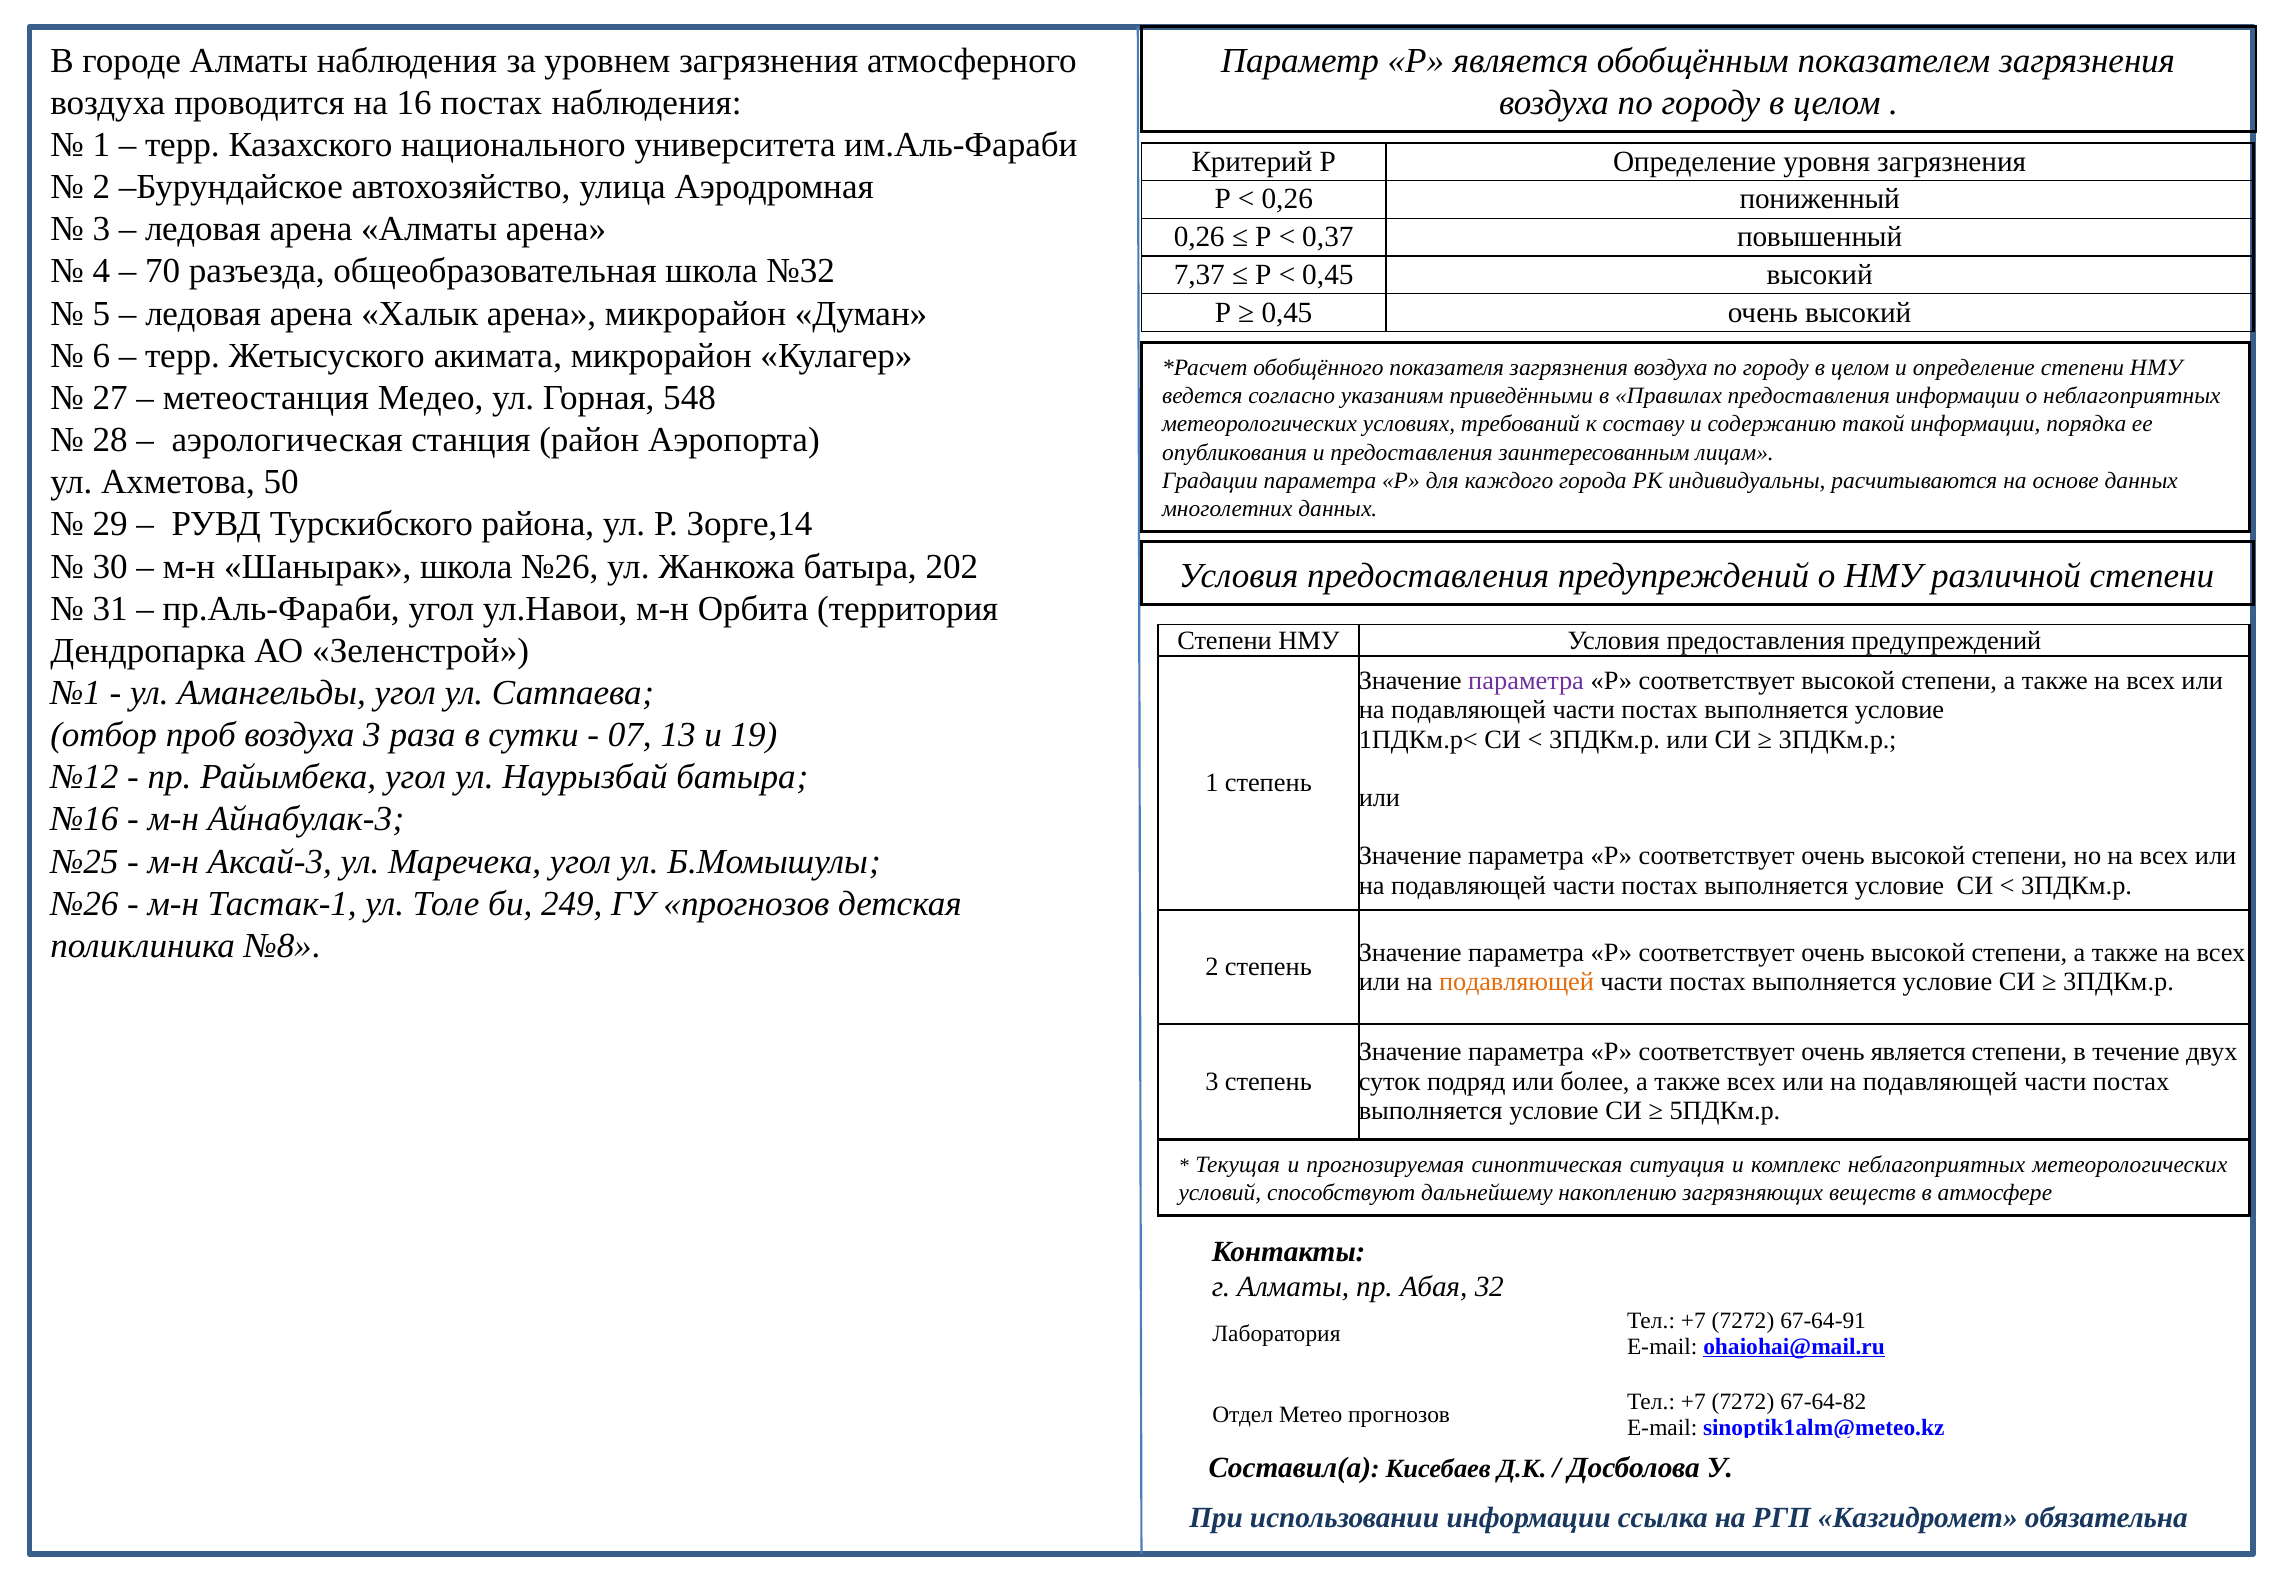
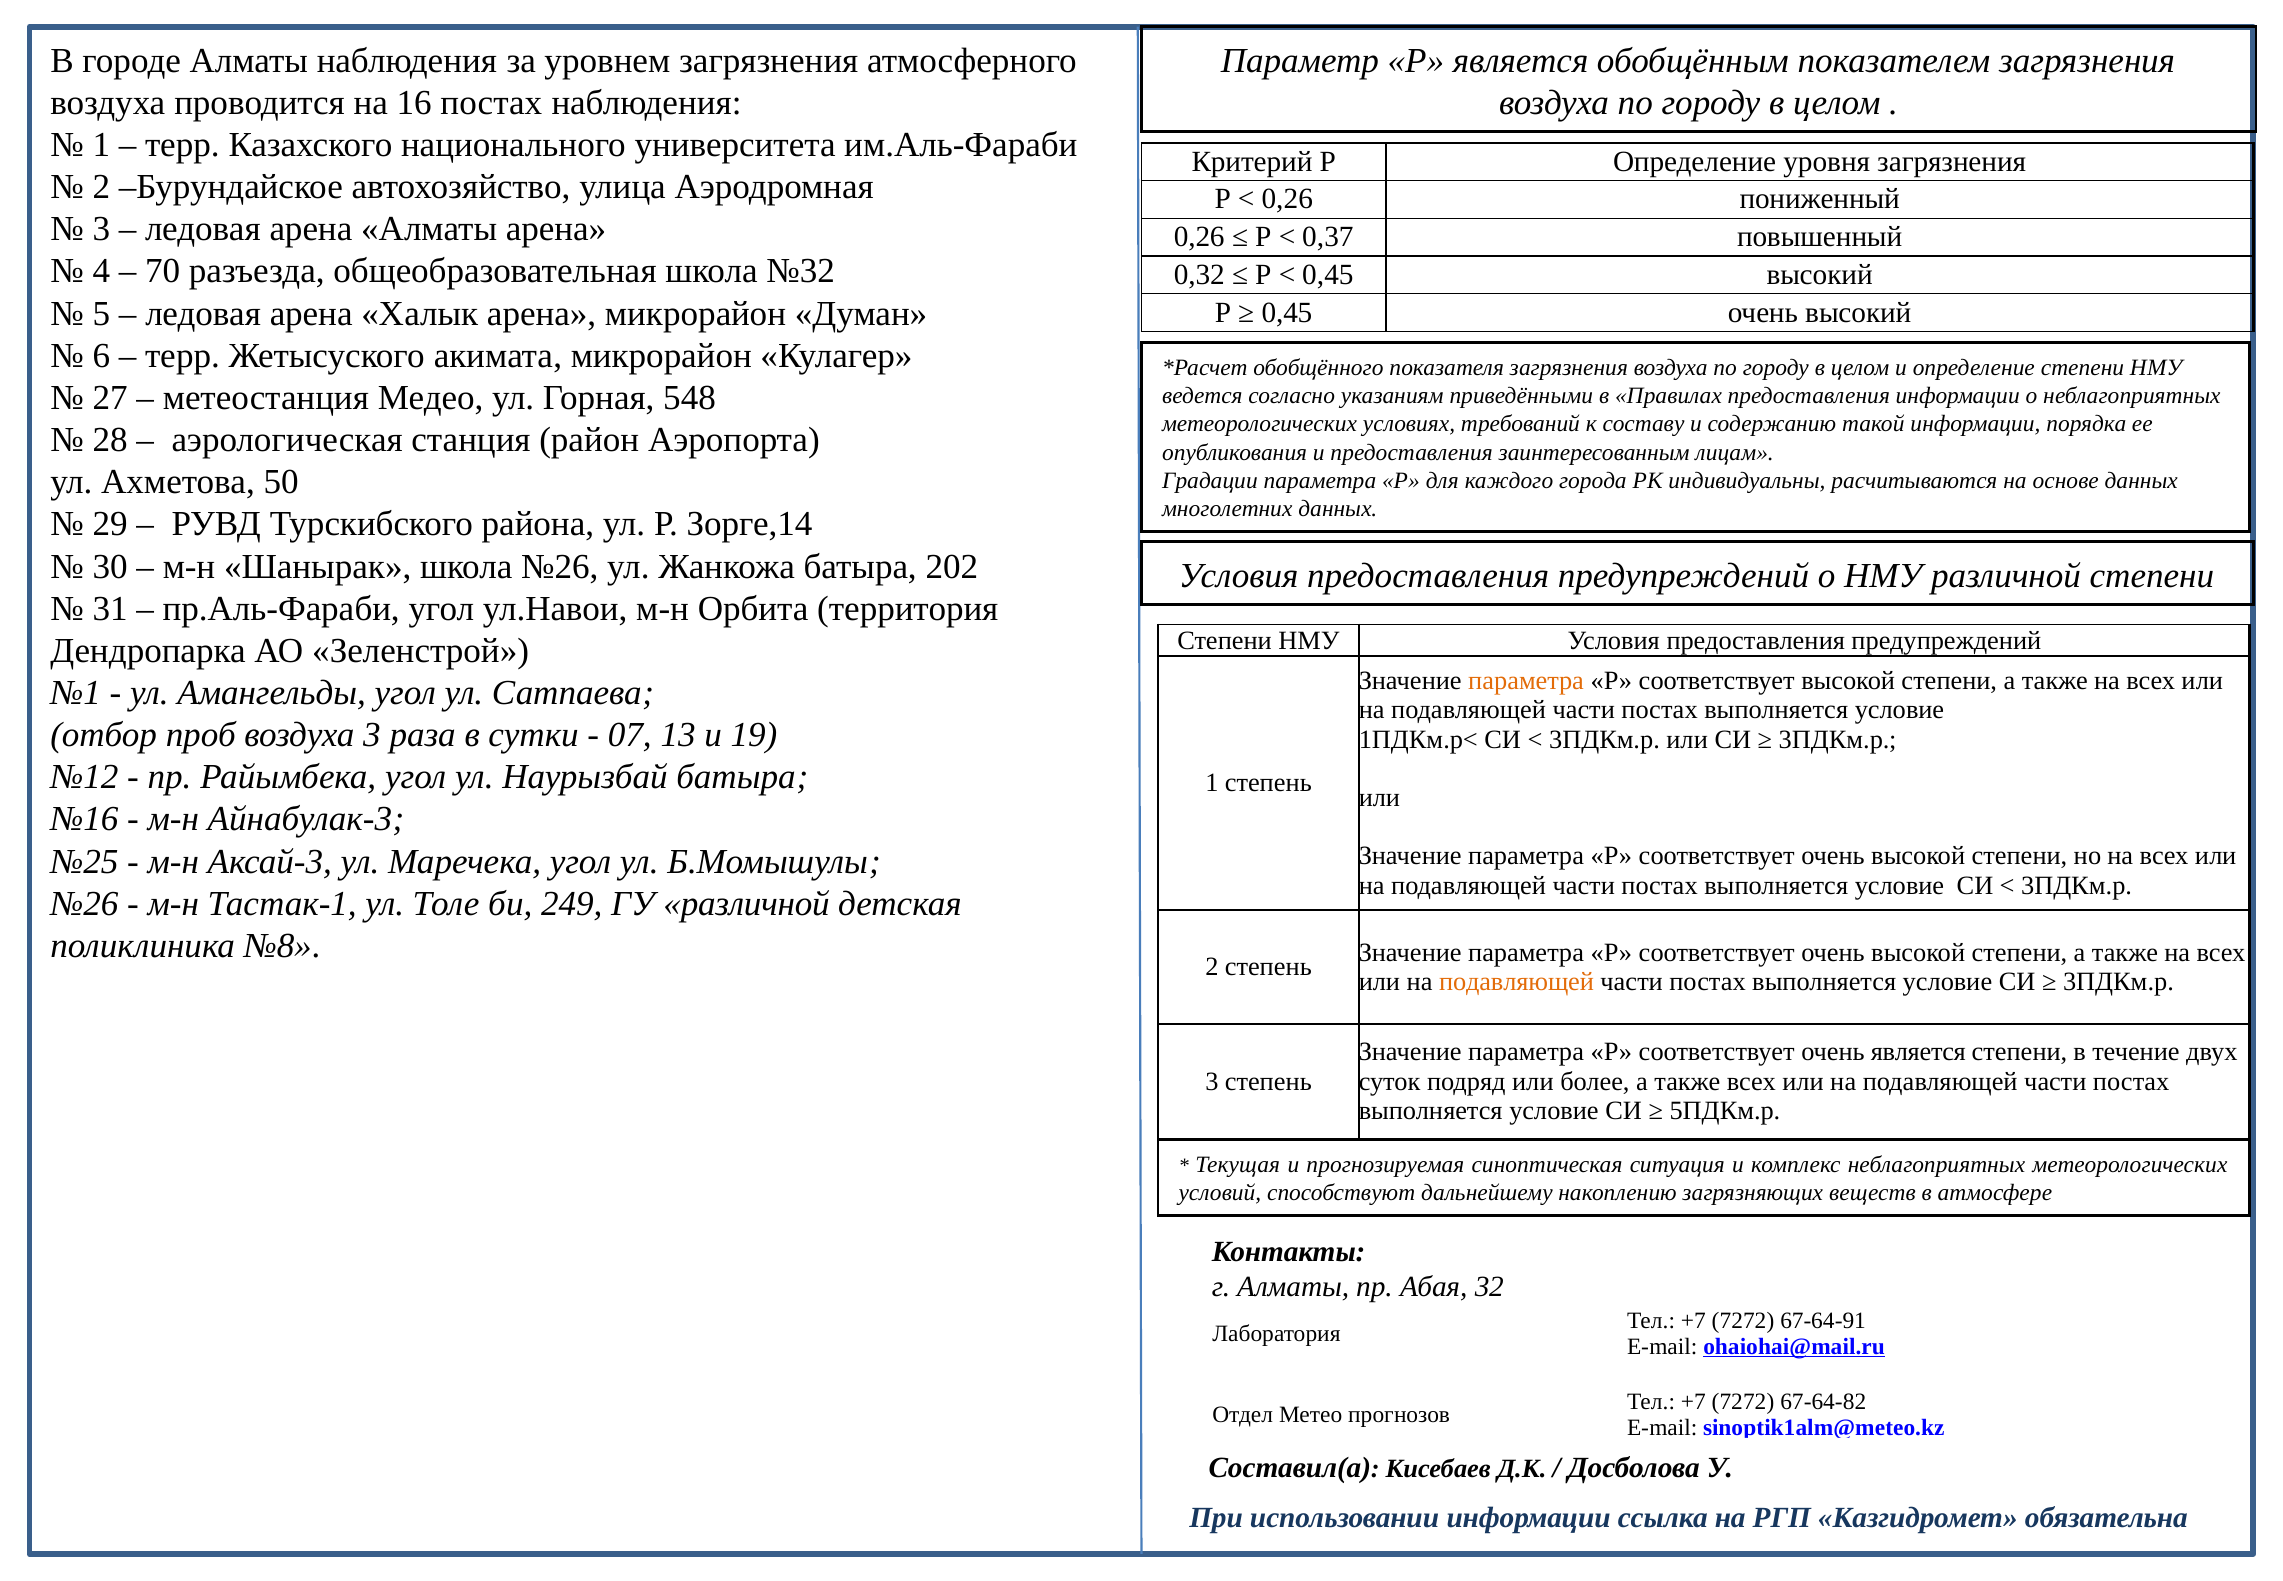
7,37: 7,37 -> 0,32
параметра at (1526, 681) colour: purple -> orange
ГУ прогнозов: прогнозов -> различной
